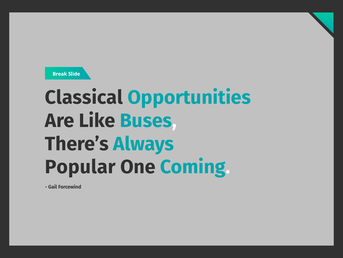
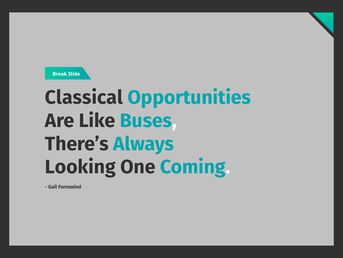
Popular: Popular -> Looking
